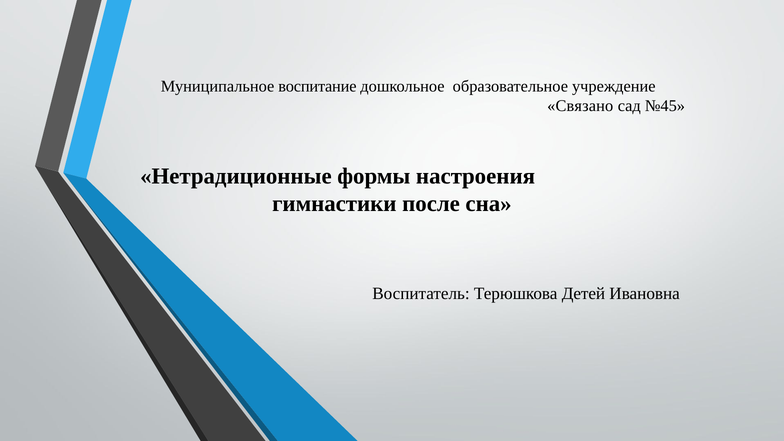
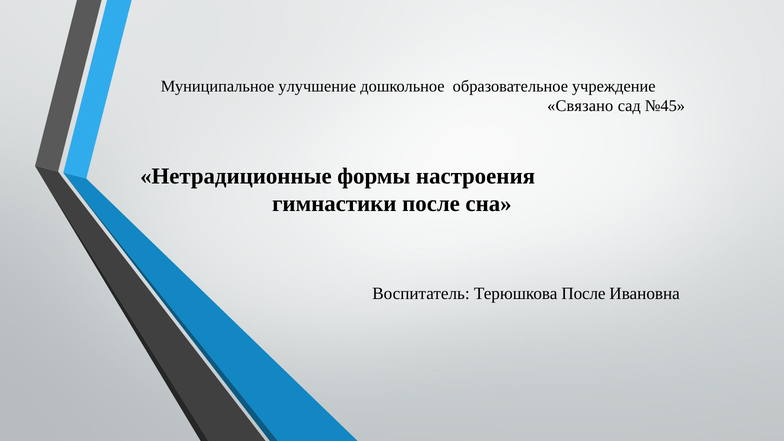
воспитание: воспитание -> улучшение
Терюшкова Детей: Детей -> После
